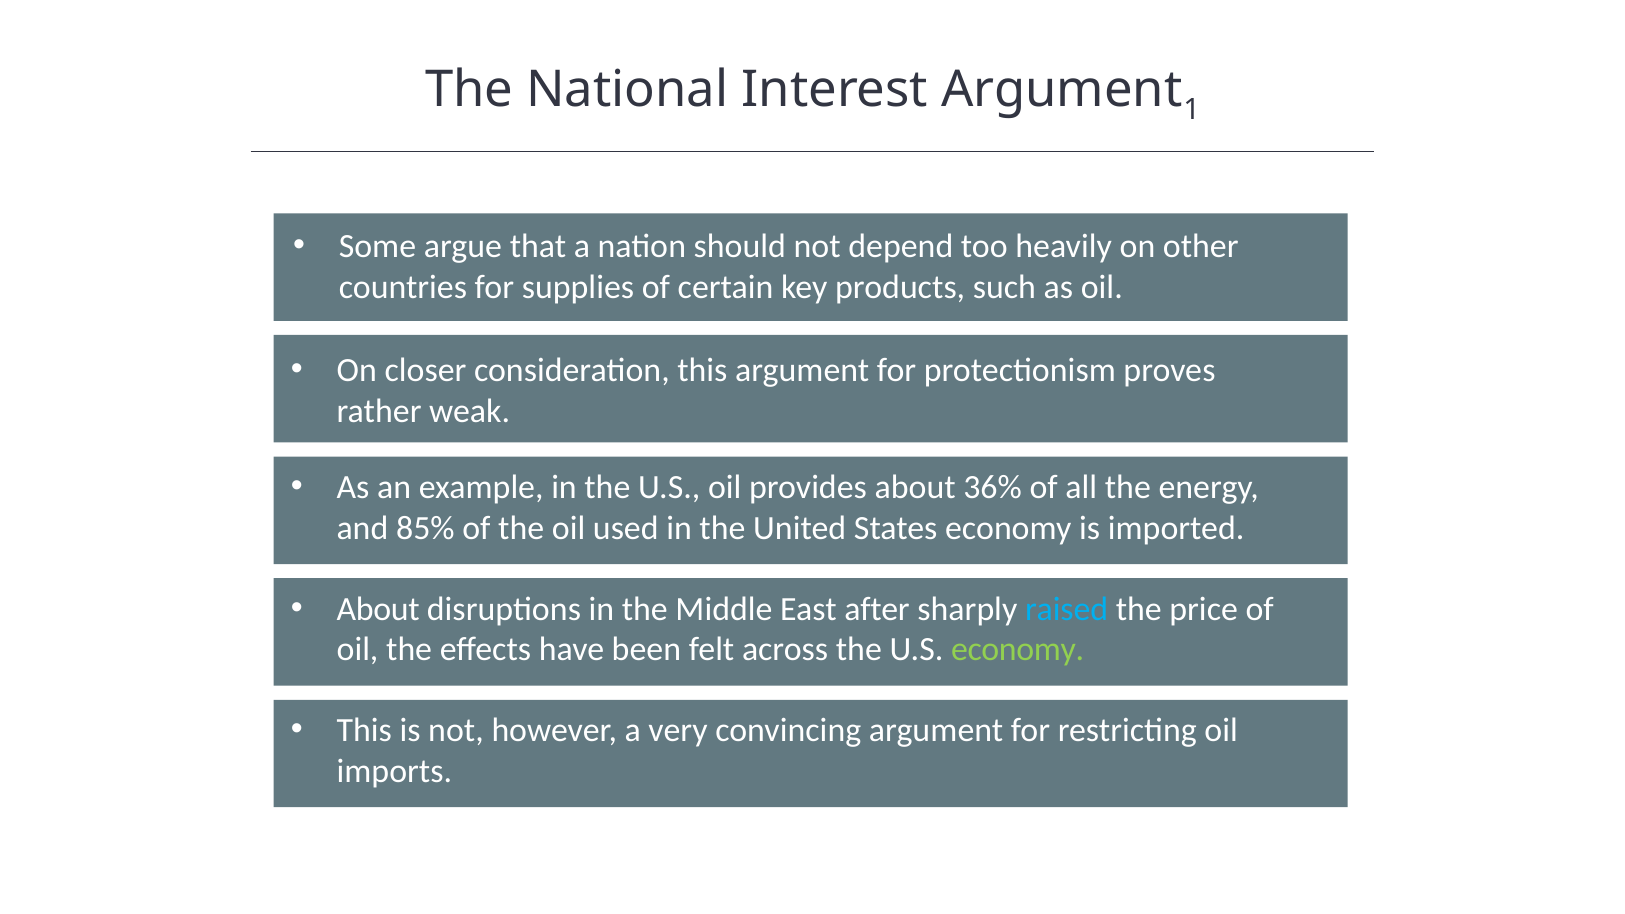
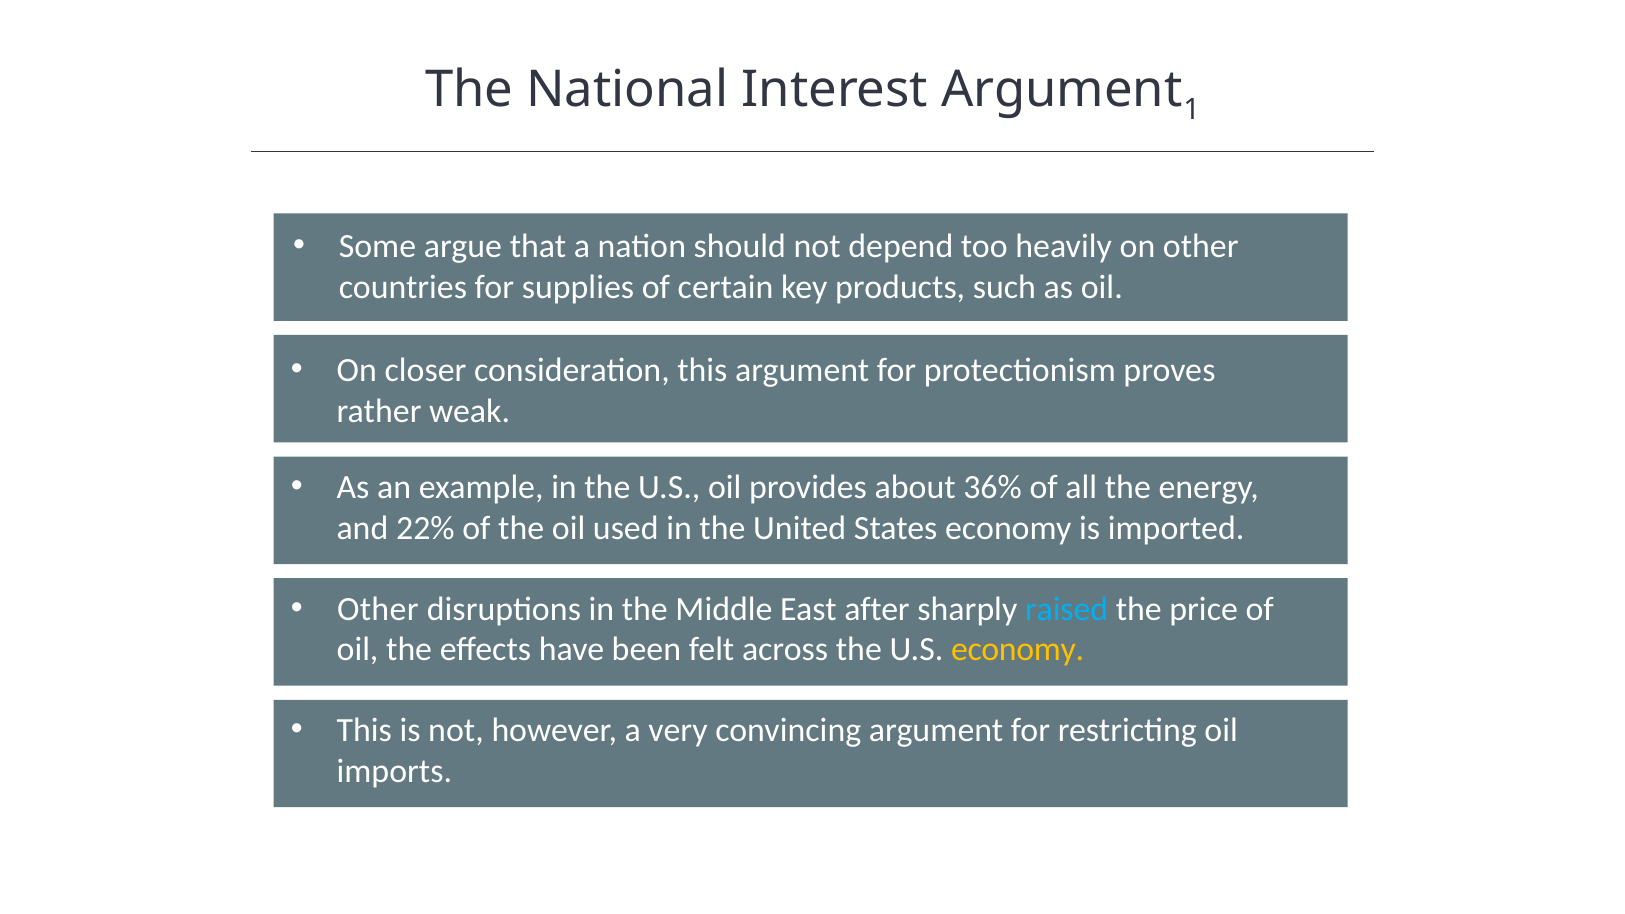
85%: 85% -> 22%
About at (378, 609): About -> Other
economy at (1018, 650) colour: light green -> yellow
